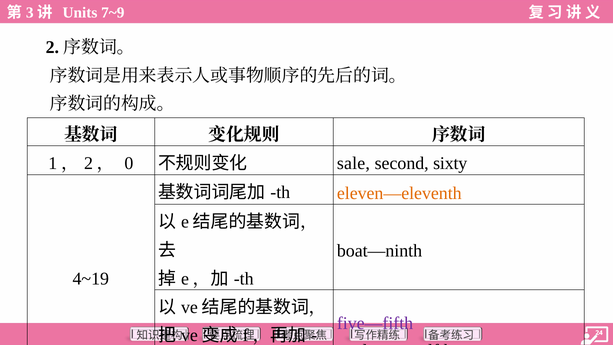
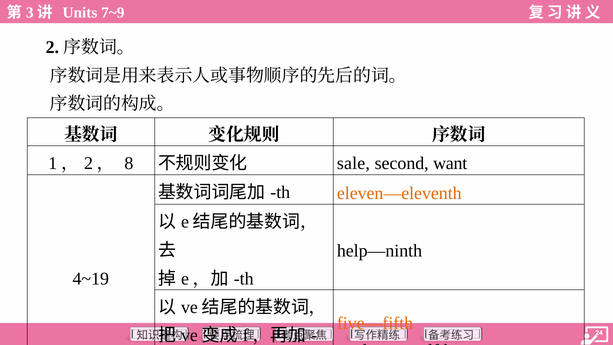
0: 0 -> 8
sixty: sixty -> want
boat—ninth: boat—ninth -> help—ninth
five—fifth colour: purple -> orange
